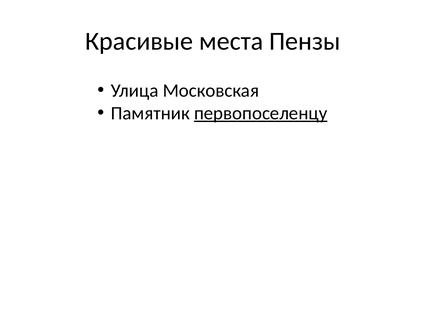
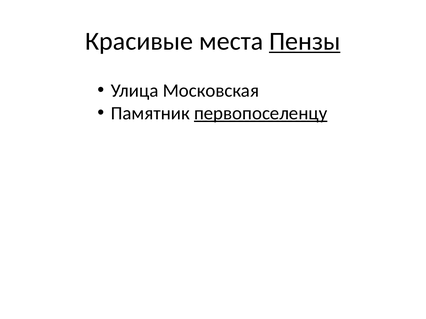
Пензы underline: none -> present
